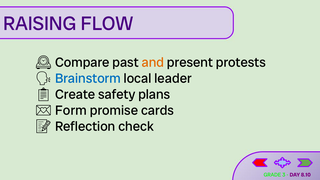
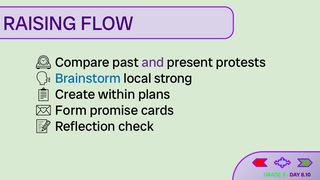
and colour: orange -> purple
leader: leader -> strong
safety: safety -> within
